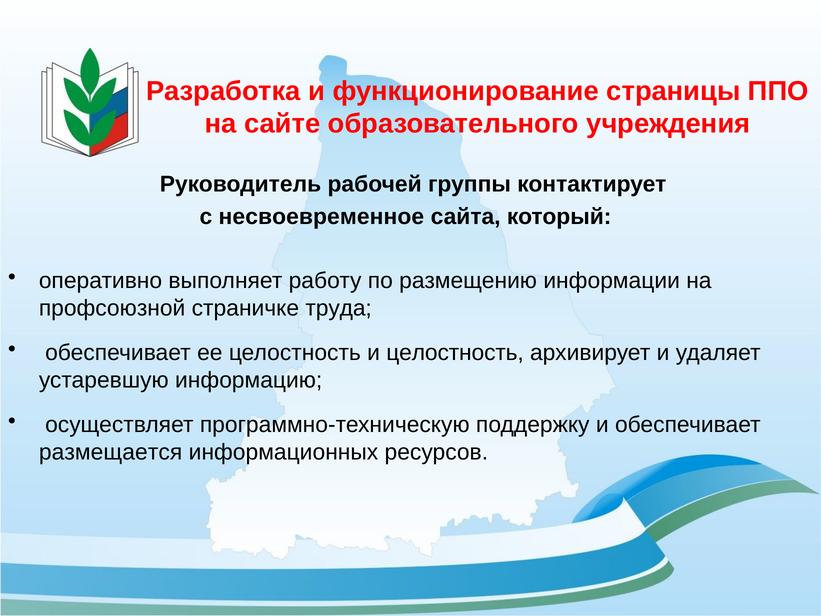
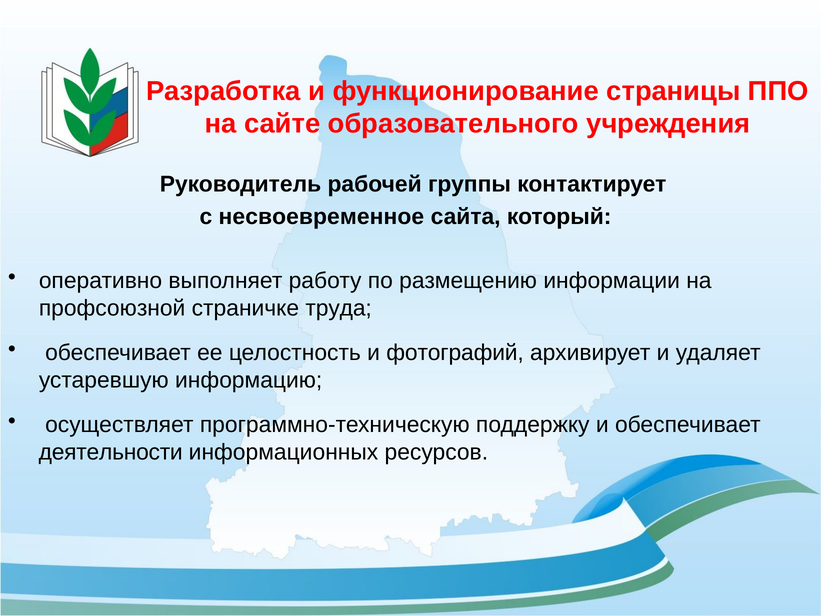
и целостность: целостность -> фотографий
размещается: размещается -> деятельности
